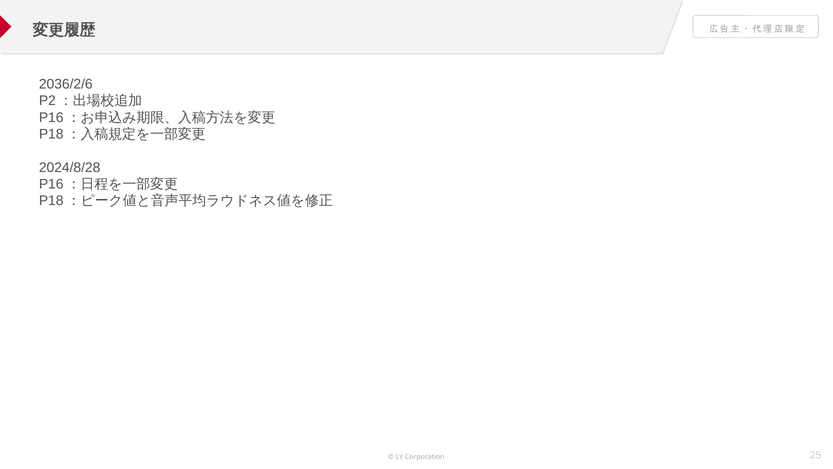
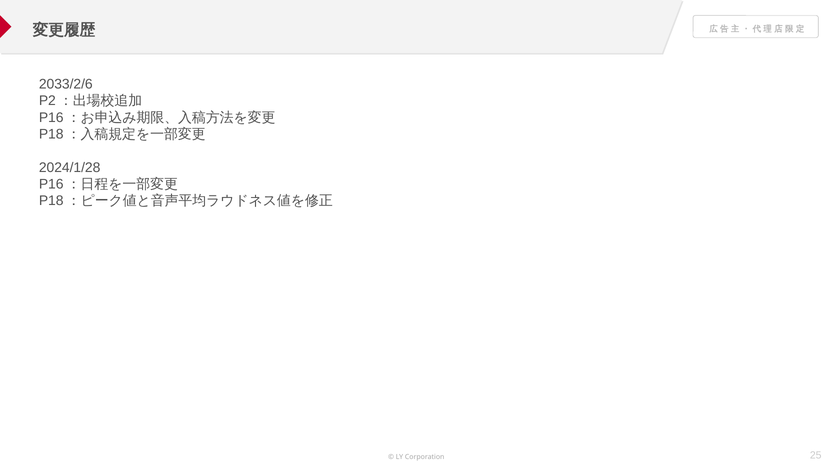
2036/2/6: 2036/2/6 -> 2033/2/6
2024/8/28: 2024/8/28 -> 2024/1/28
